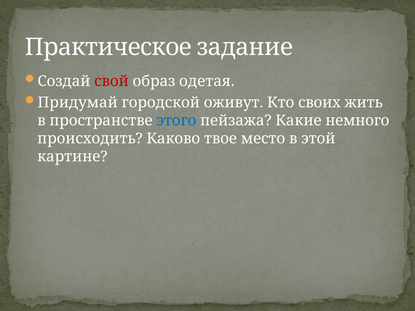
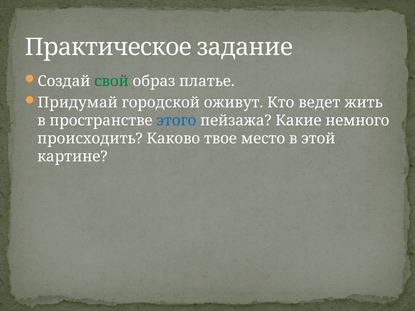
свой colour: red -> green
одетая: одетая -> платье
своих: своих -> ведет
